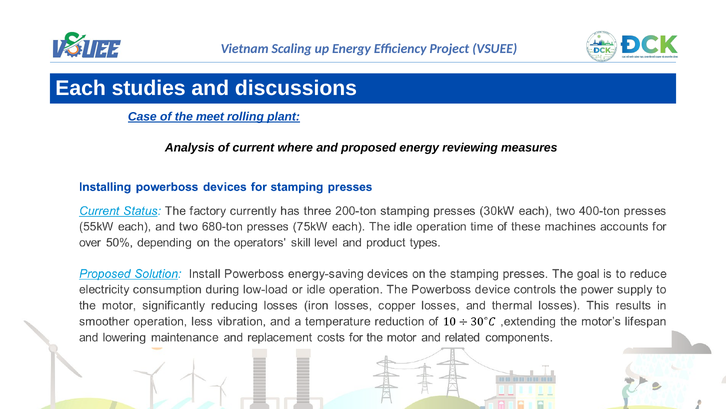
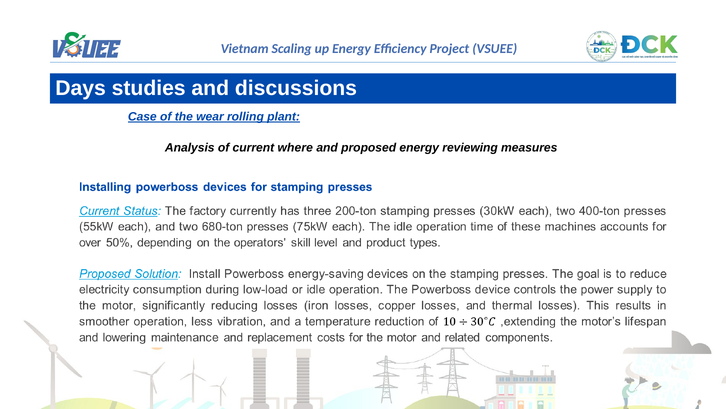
Each: Each -> Days
meet: meet -> wear
